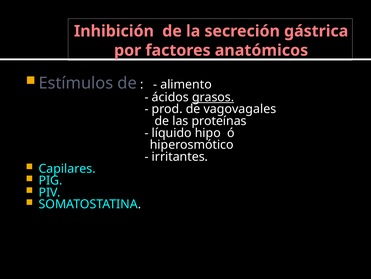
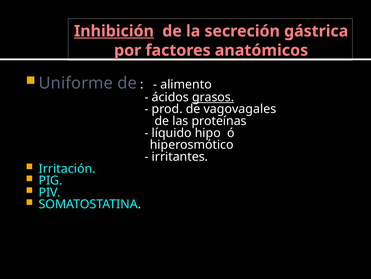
Inhibición underline: none -> present
Estímulos: Estímulos -> Uniforme
Capilares: Capilares -> Irritación
